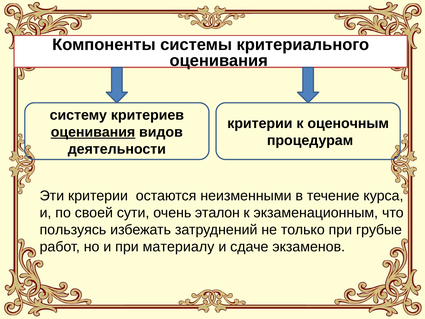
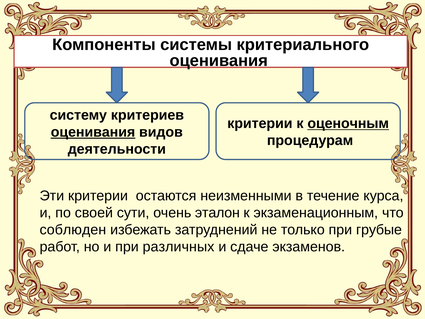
оценочным underline: none -> present
пользуясь: пользуясь -> соблюден
материалу: материалу -> различных
